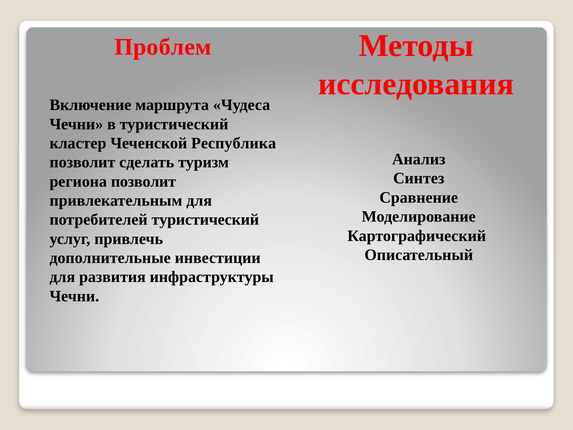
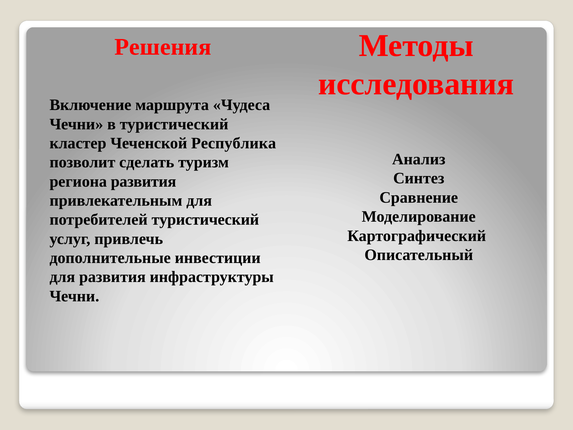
Проблем: Проблем -> Решения
региона позволит: позволит -> развития
